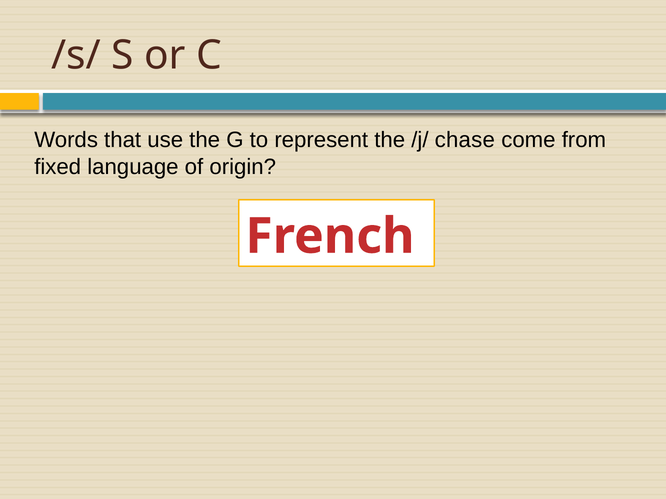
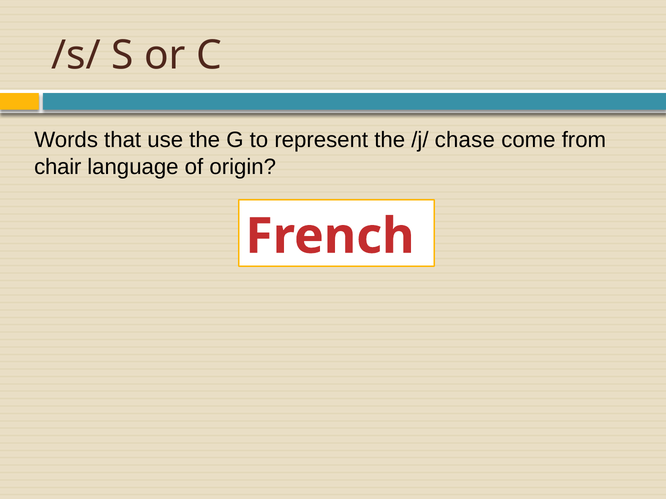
fixed: fixed -> chair
